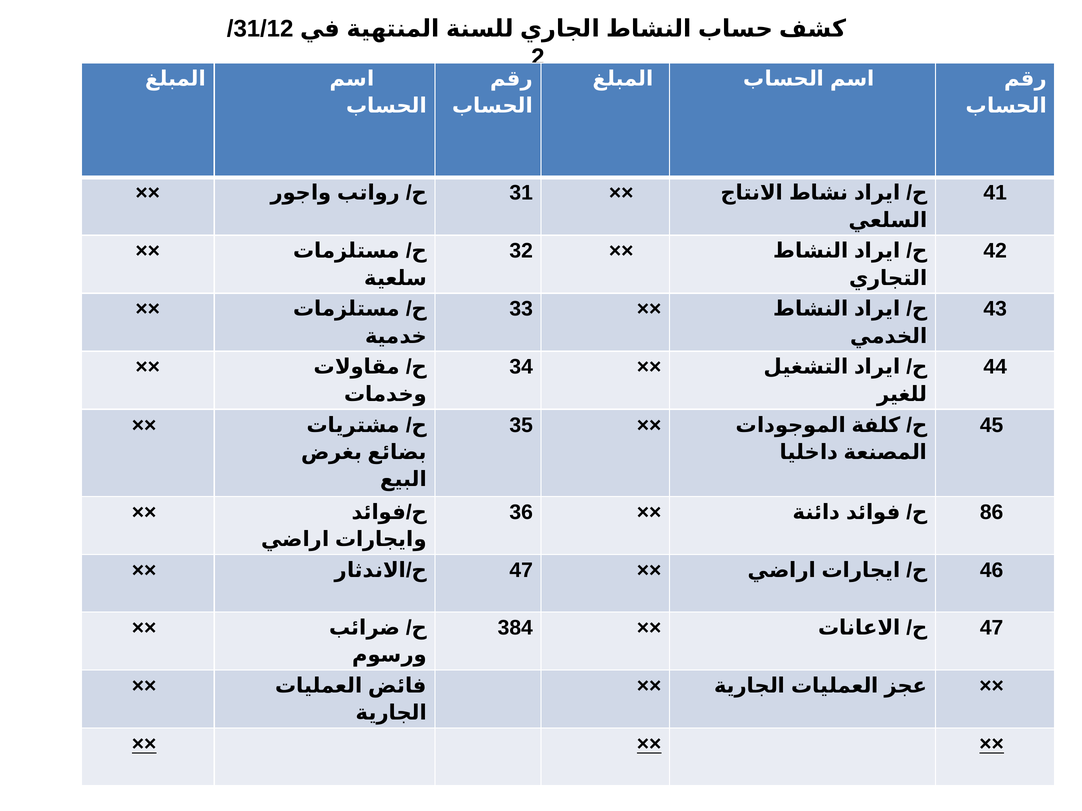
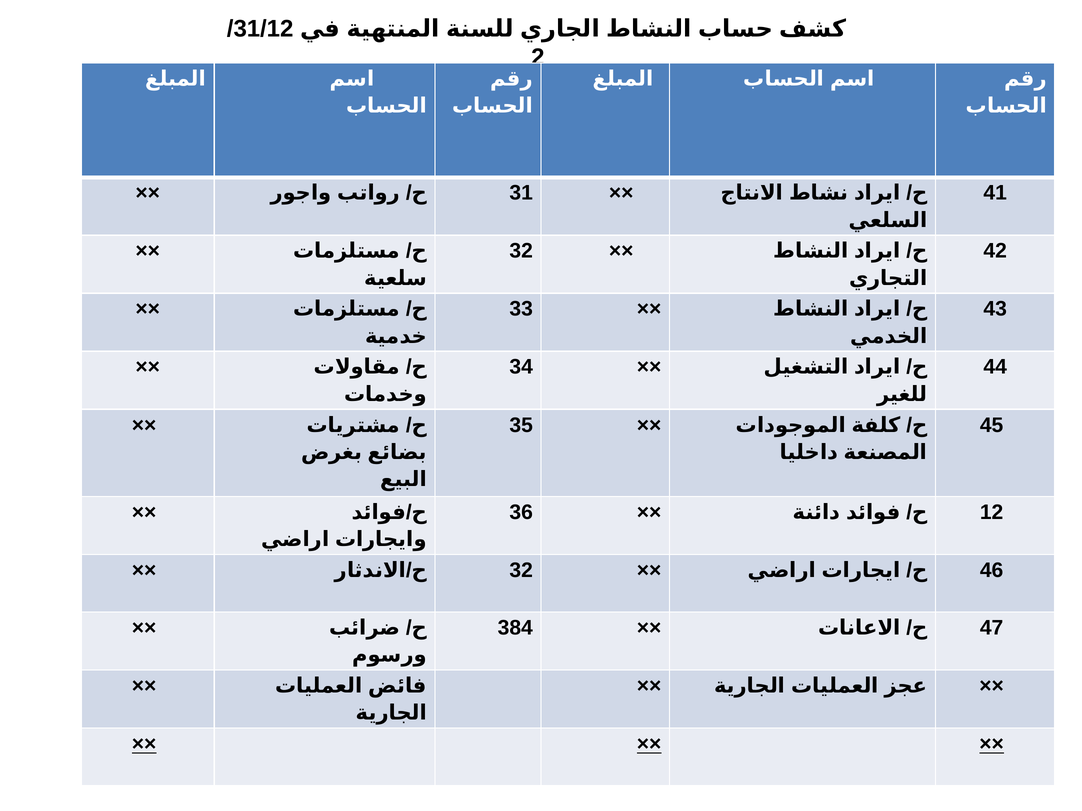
86: 86 -> 12
47 at (521, 570): 47 -> 32
